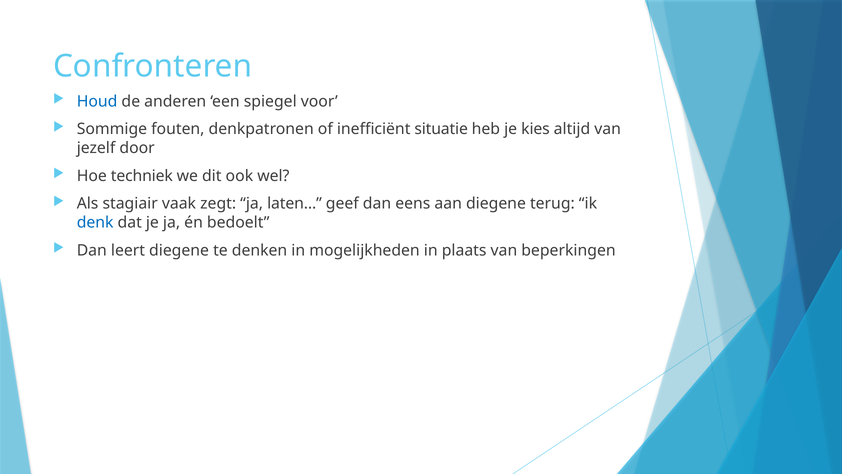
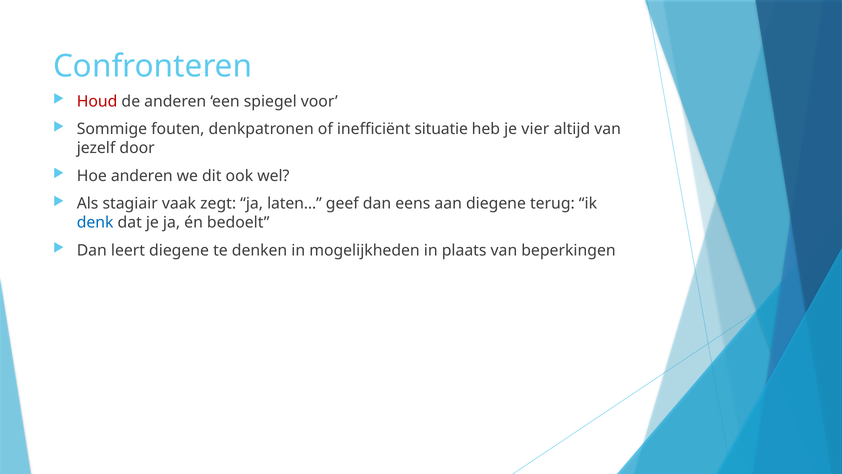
Houd colour: blue -> red
kies: kies -> vier
Hoe techniek: techniek -> anderen
